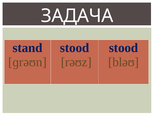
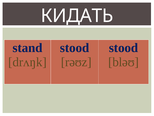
ЗАДАЧА: ЗАДАЧА -> КИДАТЬ
ɡrəʊn: ɡrəʊn -> drʌŋk
